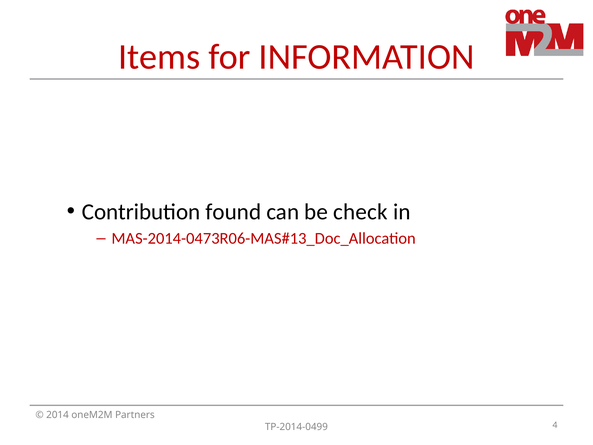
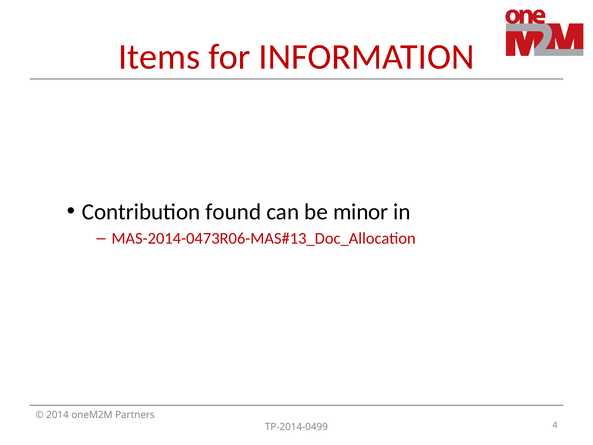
check: check -> minor
